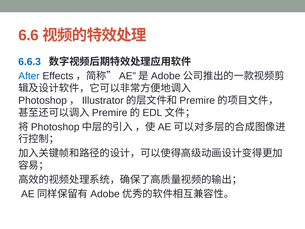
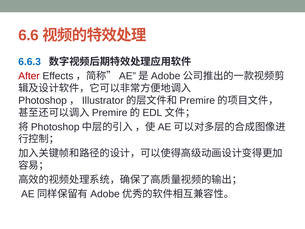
After colour: blue -> red
